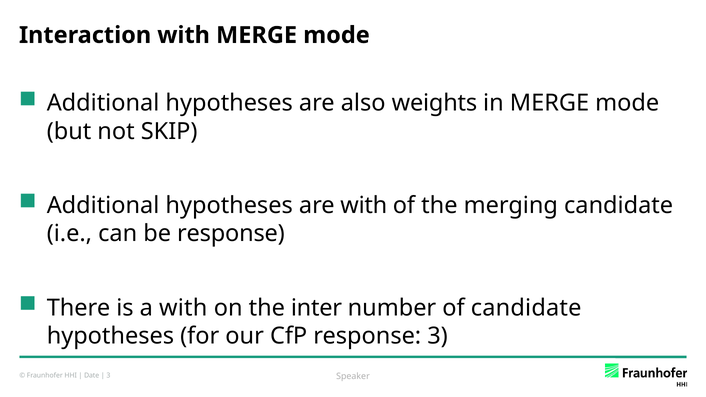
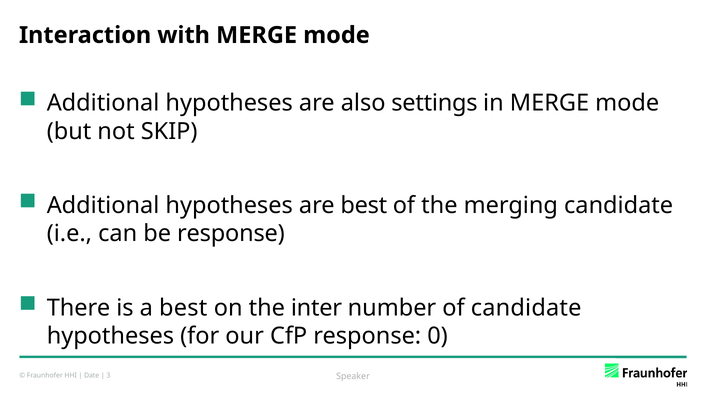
weights: weights -> settings
are with: with -> best
a with: with -> best
response 3: 3 -> 0
